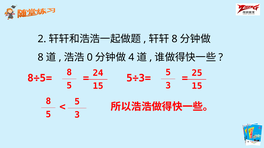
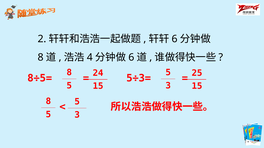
8 at (175, 39): 8 -> 6
0: 0 -> 4
4 at (131, 58): 4 -> 6
